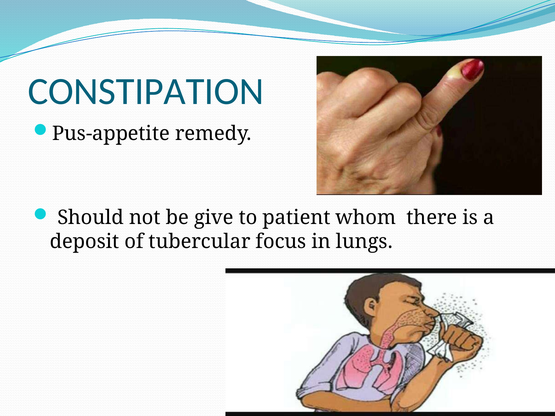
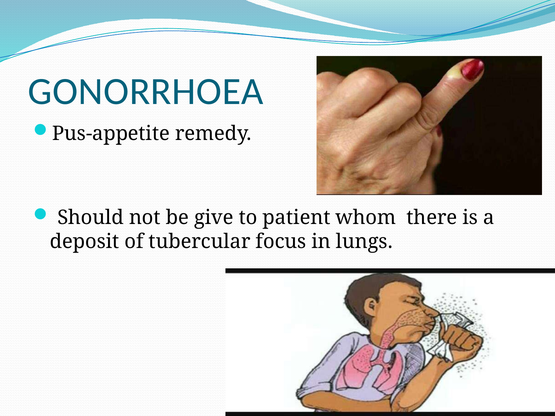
CONSTIPATION: CONSTIPATION -> GONORRHOEA
